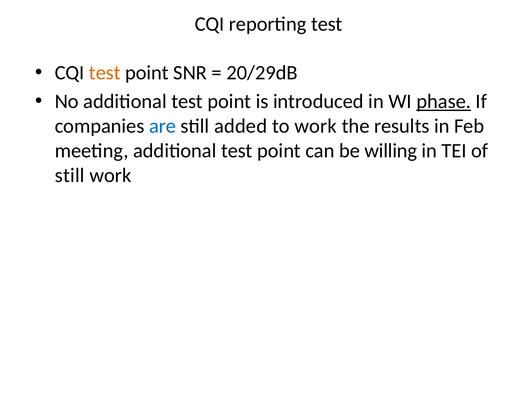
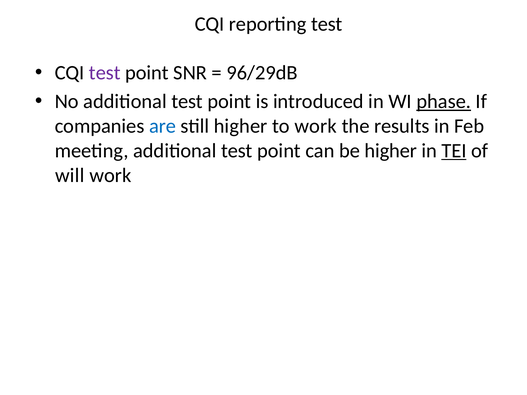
test at (105, 73) colour: orange -> purple
20/29dB: 20/29dB -> 96/29dB
still added: added -> higher
be willing: willing -> higher
TEI underline: none -> present
still at (70, 175): still -> will
